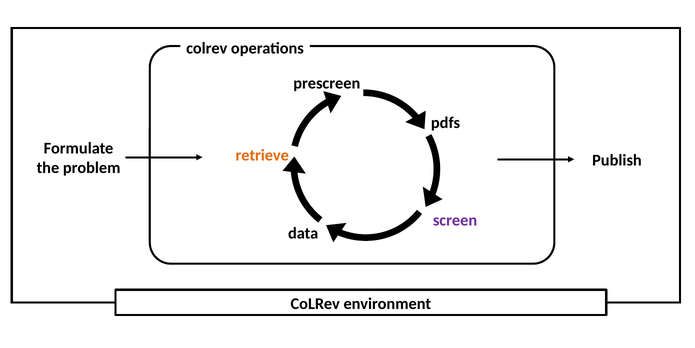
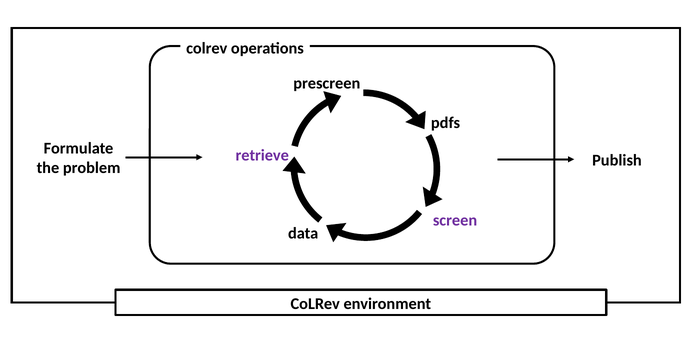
retrieve colour: orange -> purple
